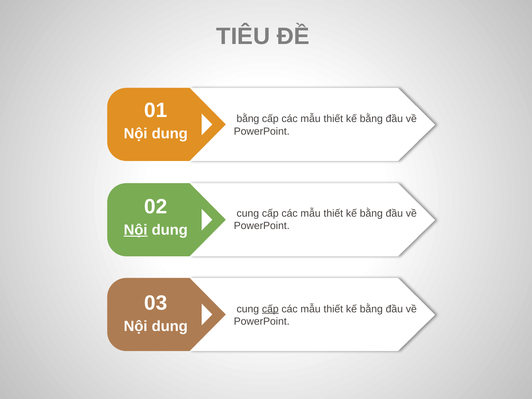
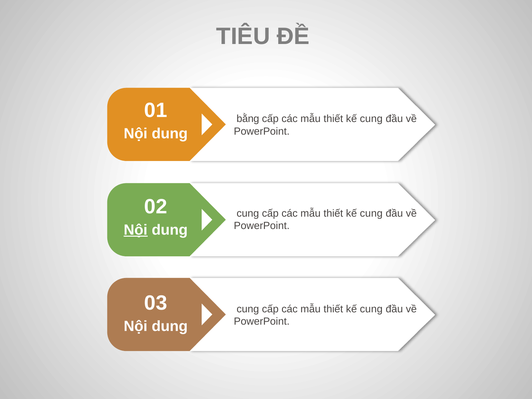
bằng at (371, 119): bằng -> cung
bằng at (371, 213): bằng -> cung
cấp at (270, 309) underline: present -> none
bằng at (371, 309): bằng -> cung
